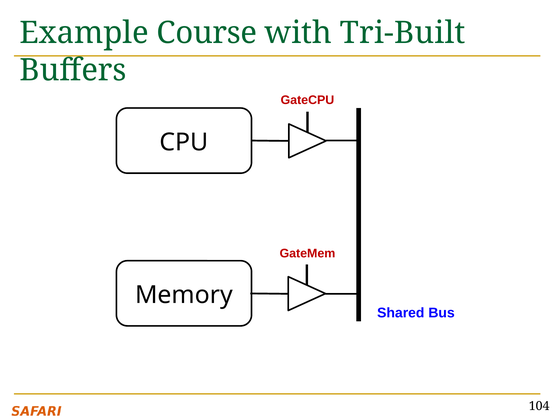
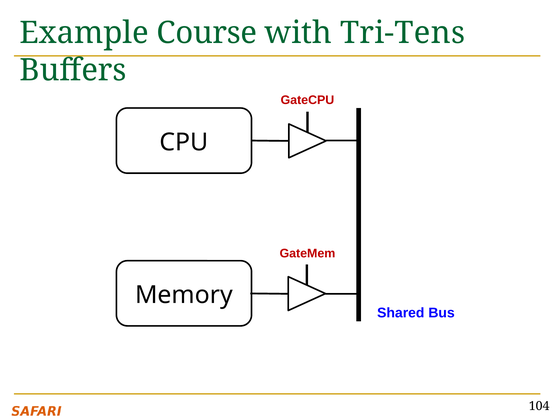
Tri-Built: Tri-Built -> Tri-Tens
